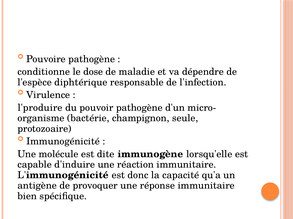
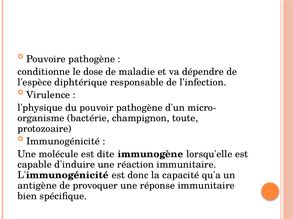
l'produire: l'produire -> l'physique
seule: seule -> toute
